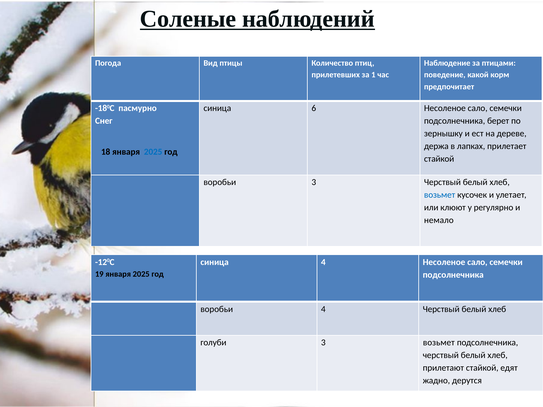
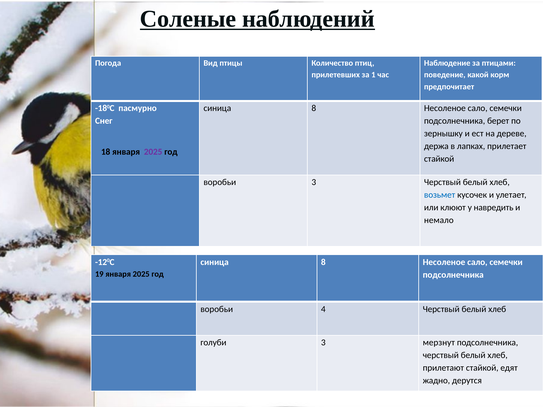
6 at (314, 108): 6 -> 8
2025 at (153, 152) colour: blue -> purple
регулярно: регулярно -> навредить
4 at (323, 262): 4 -> 8
3 возьмет: возьмет -> мерзнут
